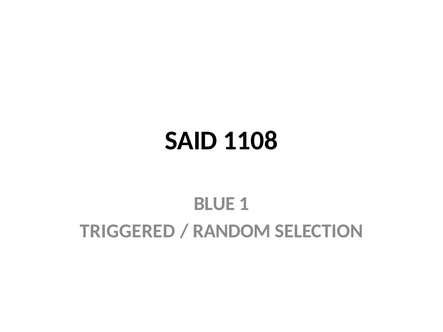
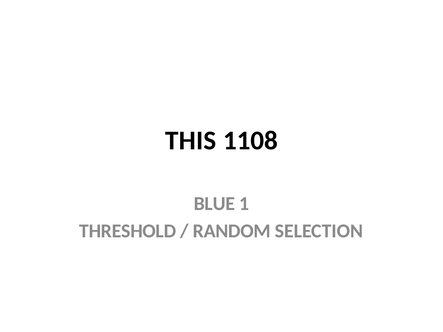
SAID: SAID -> THIS
TRIGGERED: TRIGGERED -> THRESHOLD
